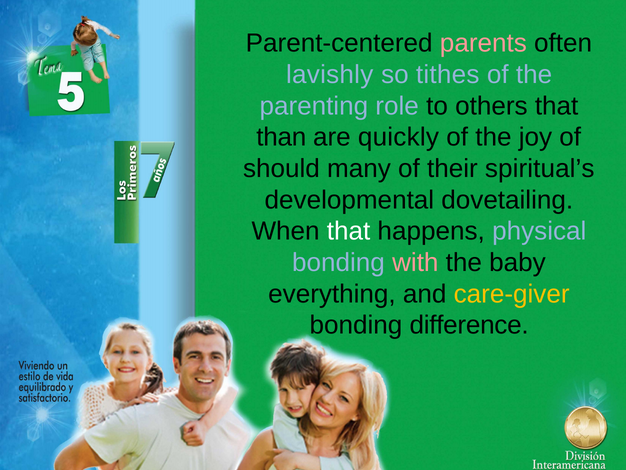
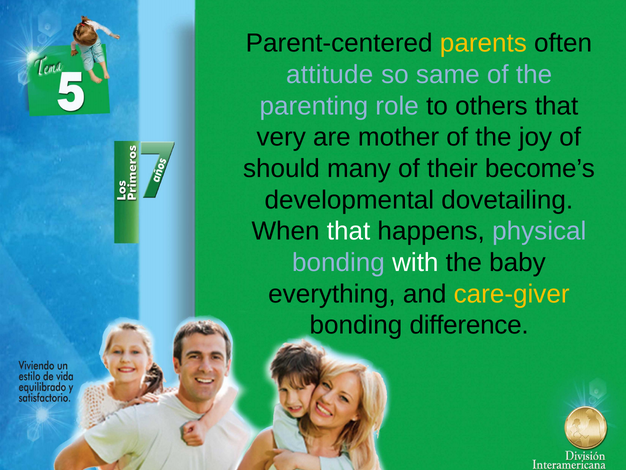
parents colour: pink -> yellow
lavishly: lavishly -> attitude
tithes: tithes -> same
than: than -> very
quickly: quickly -> mother
spiritual’s: spiritual’s -> become’s
with colour: pink -> white
